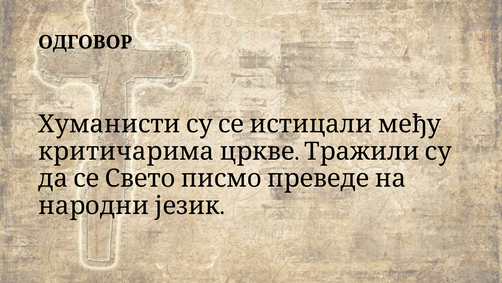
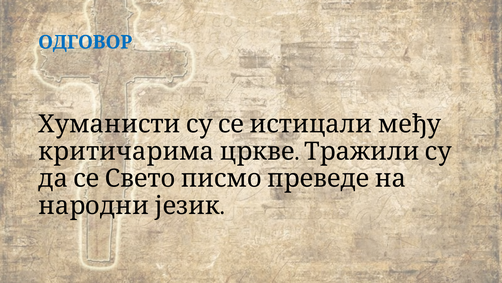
ОДГОВОР colour: black -> blue
